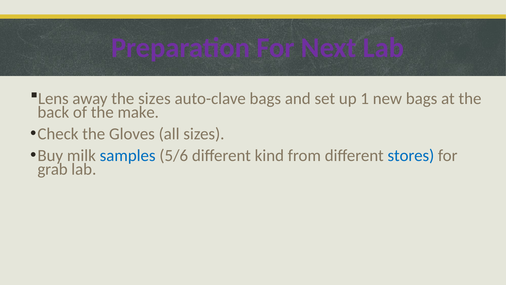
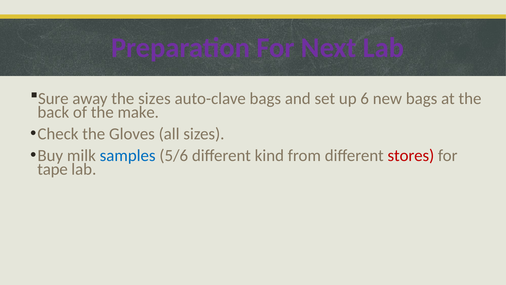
Lens: Lens -> Sure
1: 1 -> 6
stores colour: blue -> red
grab: grab -> tape
